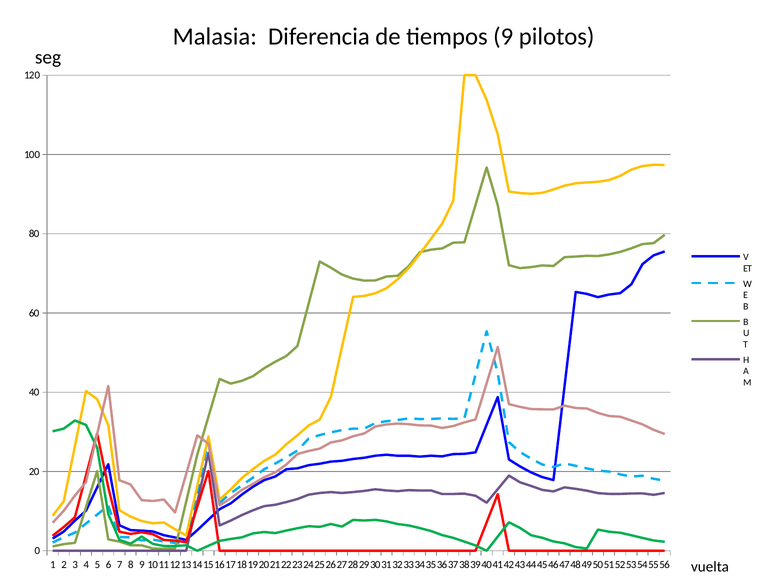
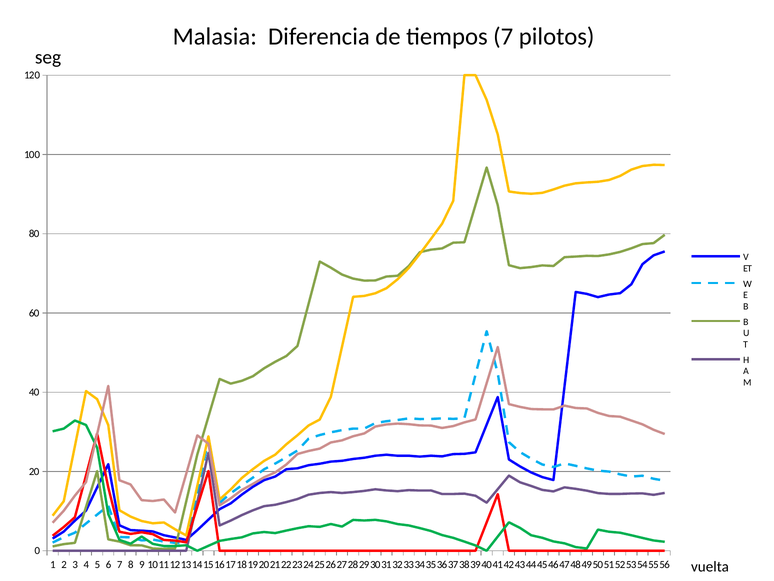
tiempos 9: 9 -> 7
